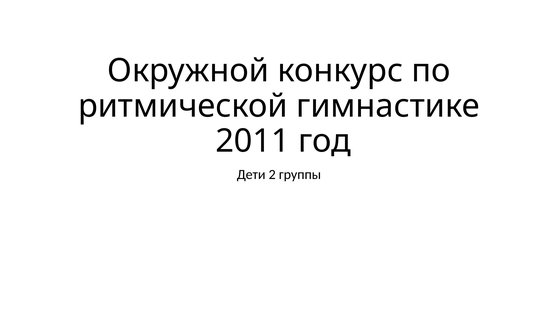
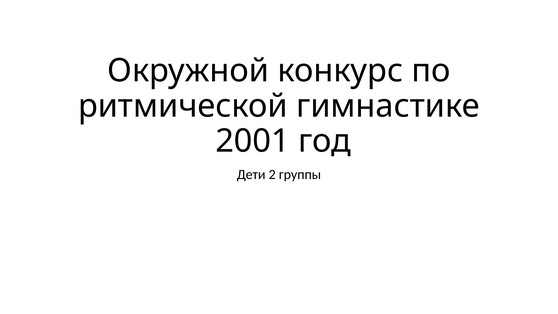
2011: 2011 -> 2001
